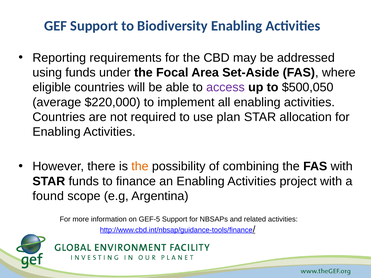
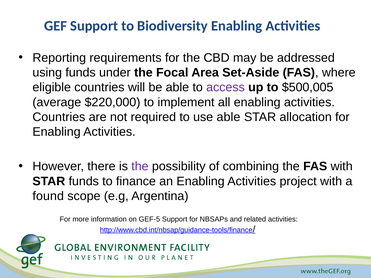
$500,050: $500,050 -> $500,005
use plan: plan -> able
the at (140, 167) colour: orange -> purple
